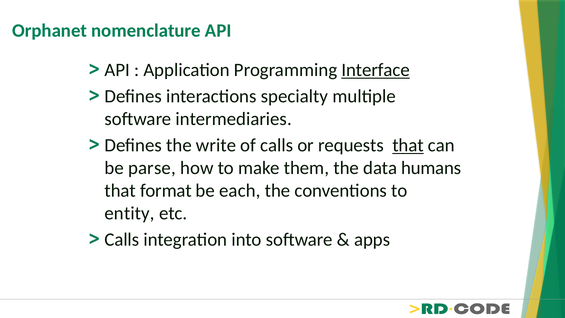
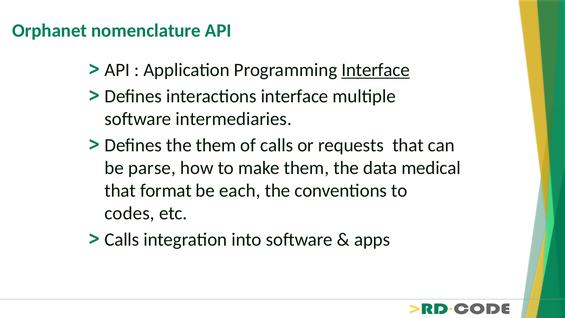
interactions specialty: specialty -> interface
the write: write -> them
that at (408, 145) underline: present -> none
humans: humans -> medical
entity: entity -> codes
